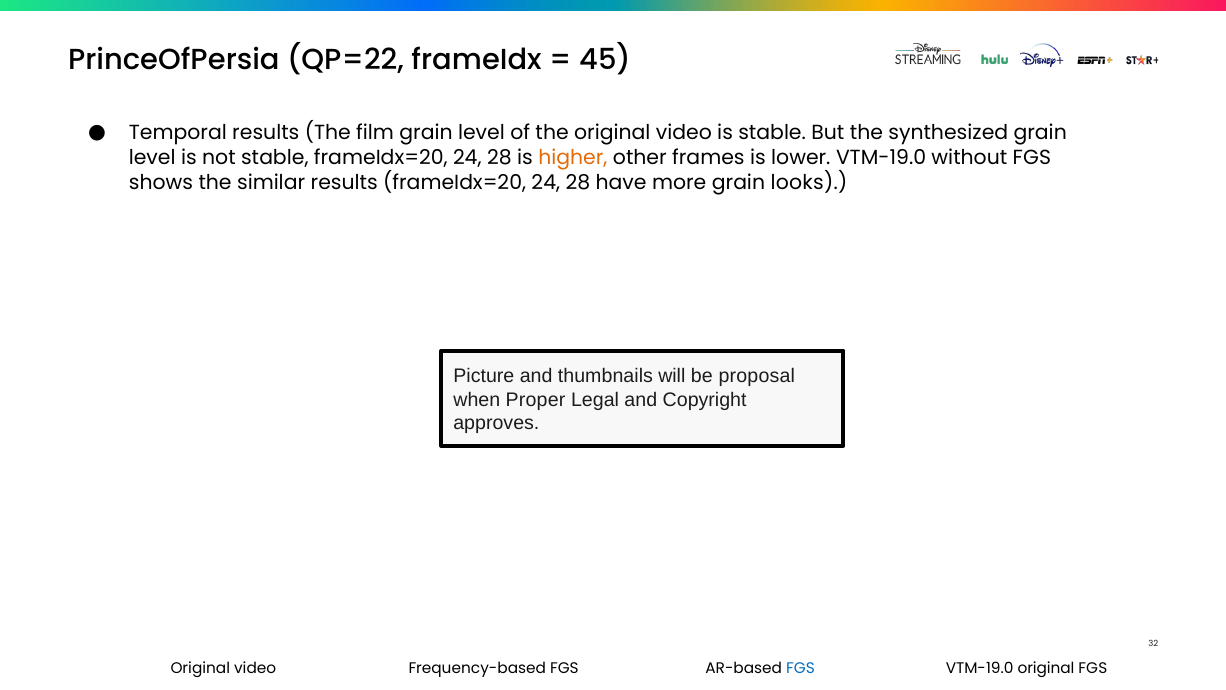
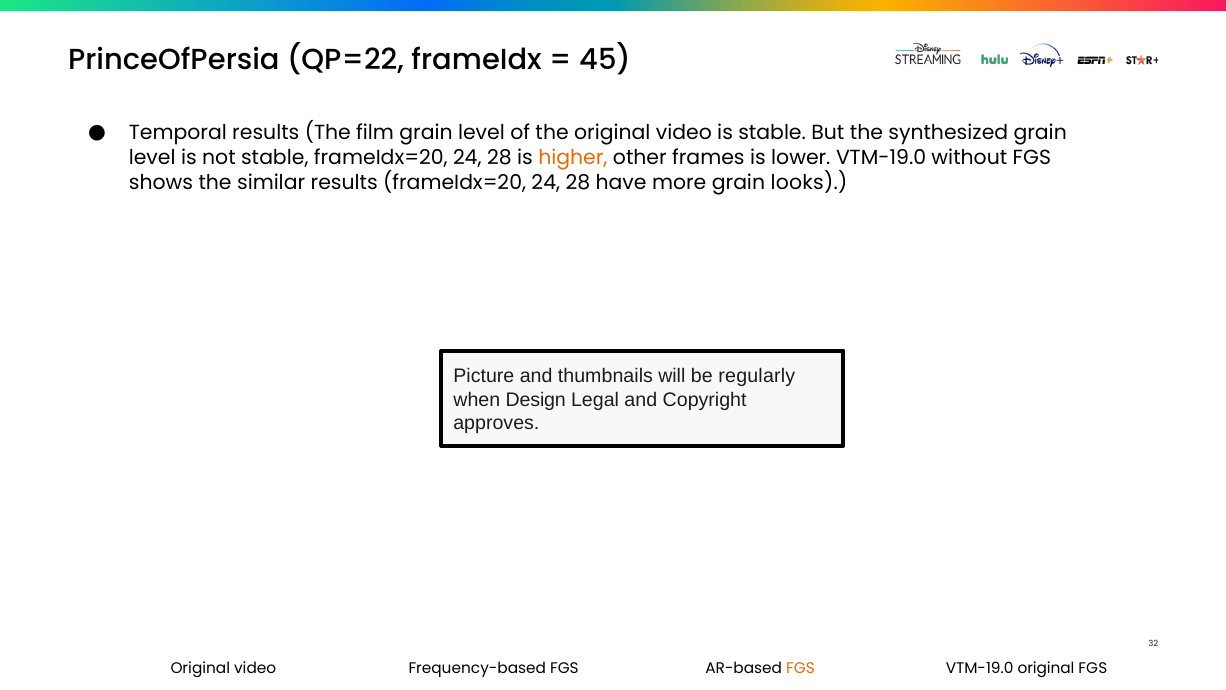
proposal: proposal -> regularly
Proper: Proper -> Design
FGS at (800, 668) colour: blue -> orange
